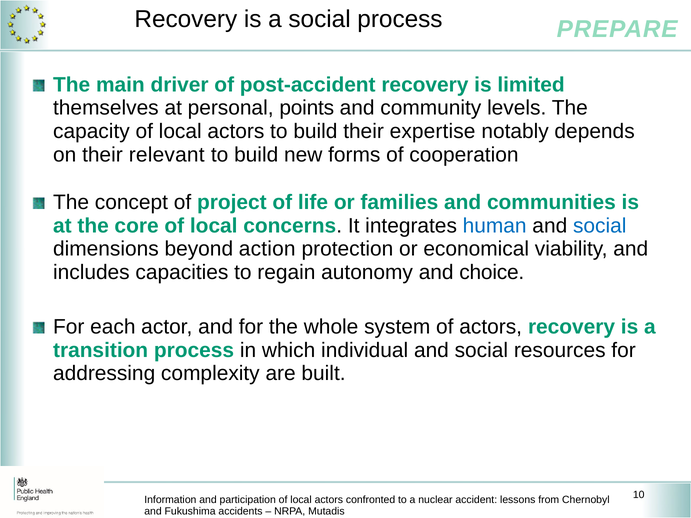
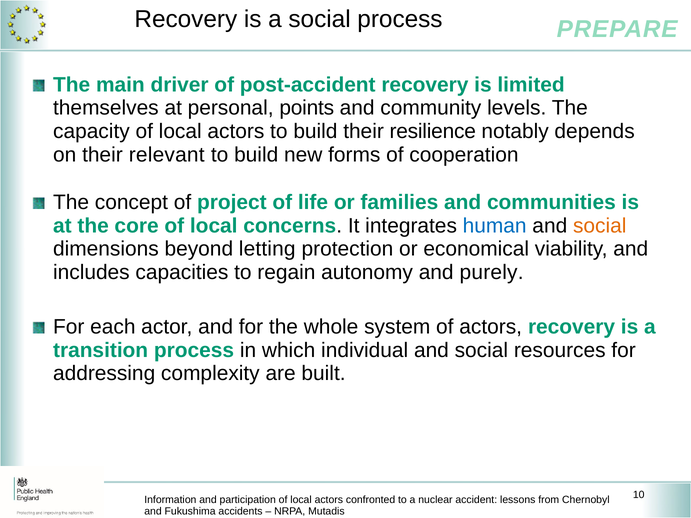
expertise: expertise -> resilience
social at (600, 226) colour: blue -> orange
action: action -> letting
choice: choice -> purely
